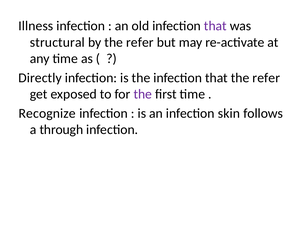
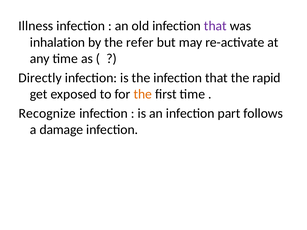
structural: structural -> inhalation
that the refer: refer -> rapid
the at (143, 94) colour: purple -> orange
skin: skin -> part
through: through -> damage
